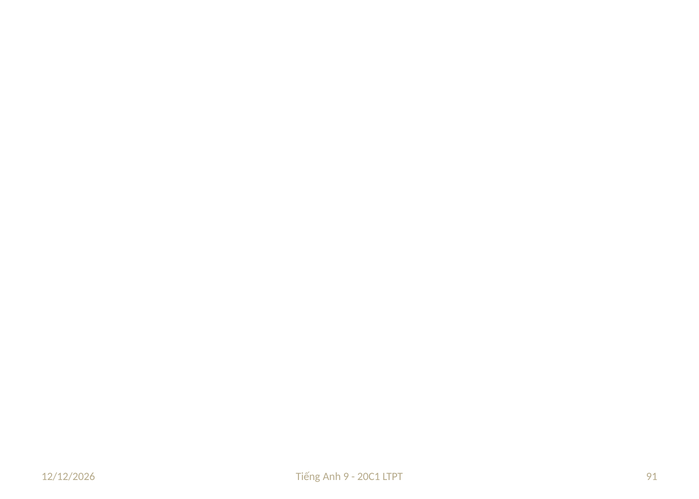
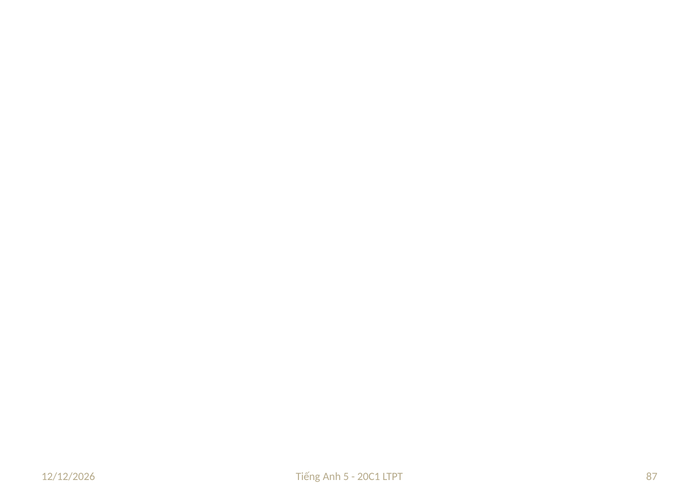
9: 9 -> 5
91: 91 -> 87
